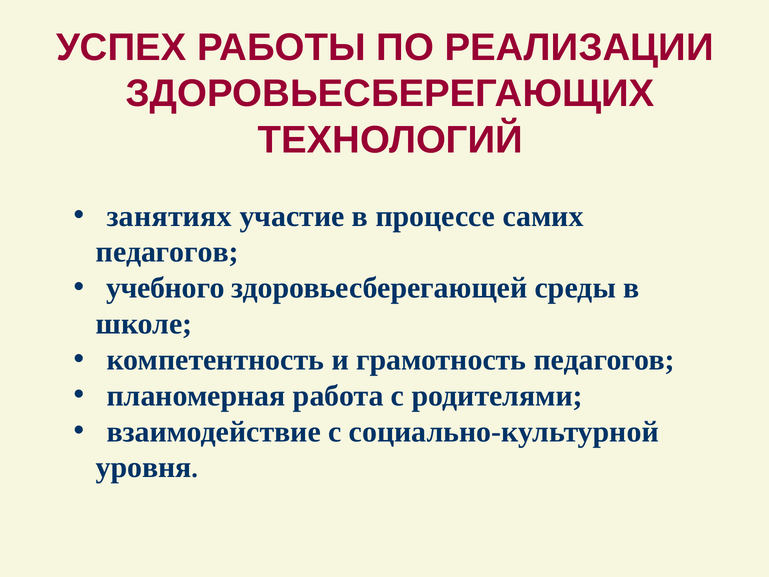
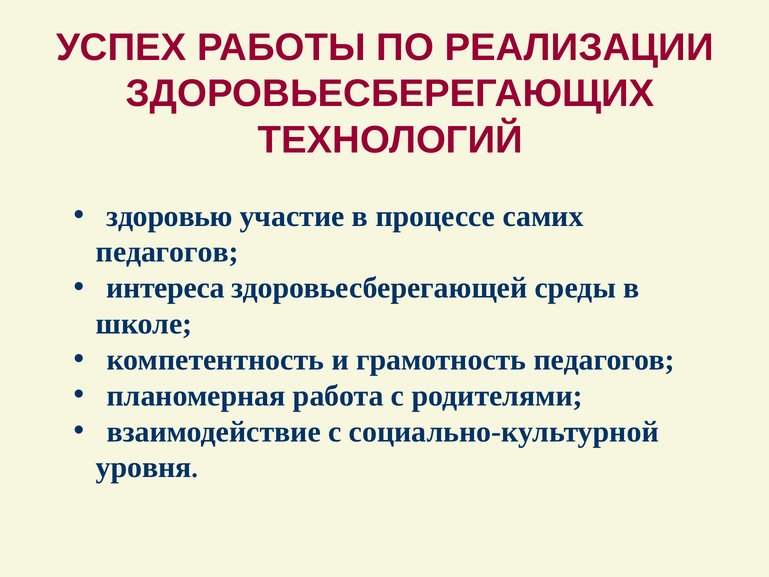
занятиях: занятиях -> здоровью
учебного: учебного -> интереса
